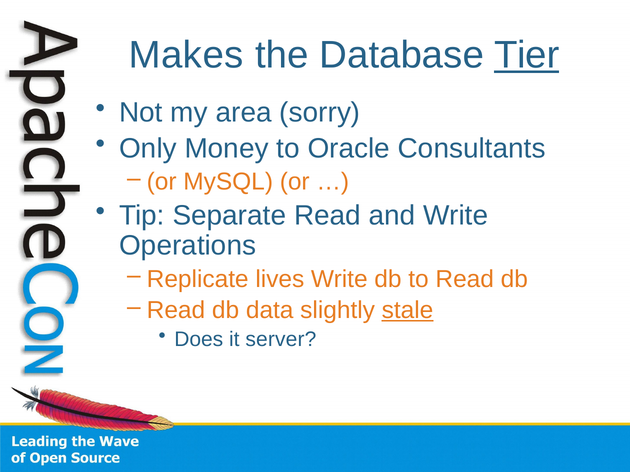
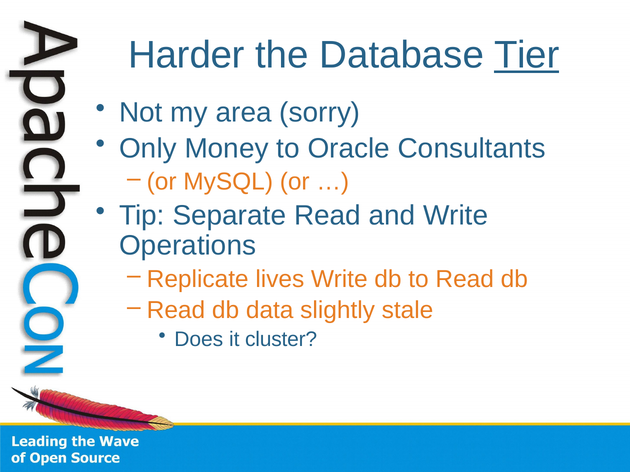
Makes: Makes -> Harder
stale underline: present -> none
server: server -> cluster
